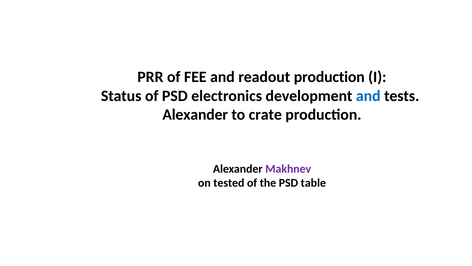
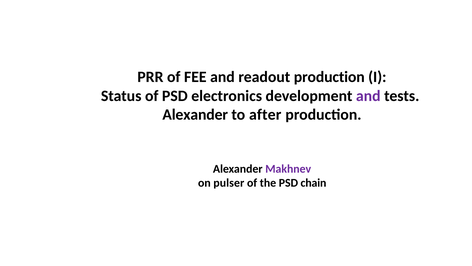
and at (368, 96) colour: blue -> purple
crate: crate -> after
tested: tested -> pulser
table: table -> chain
